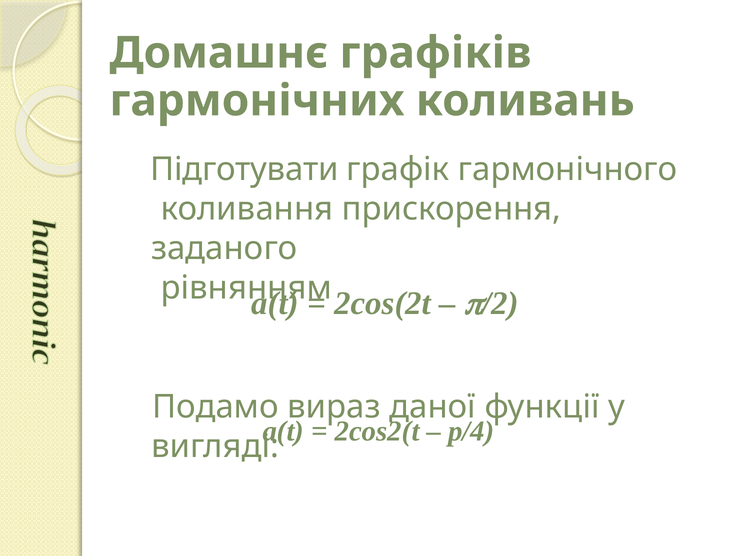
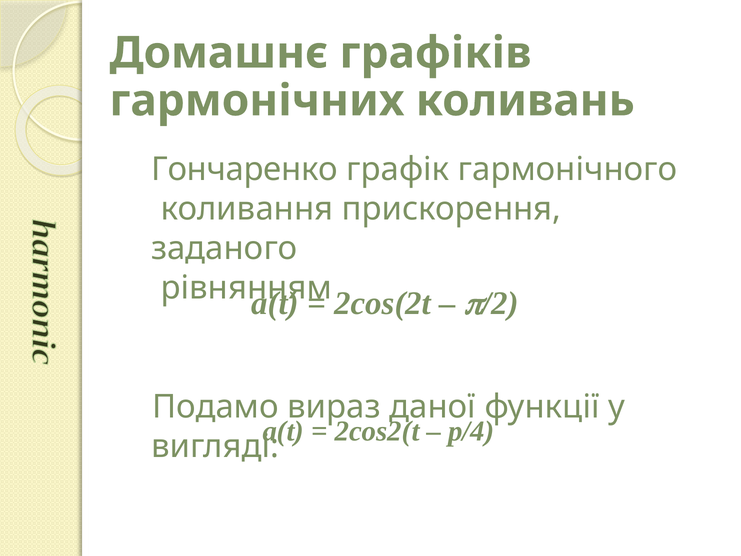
Підготувати: Підготувати -> Гончаренко
